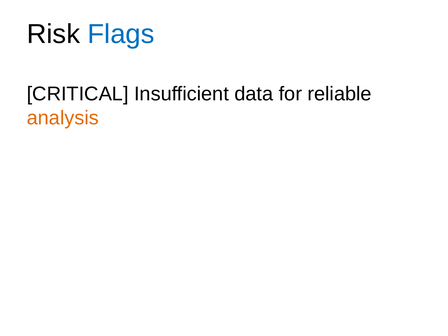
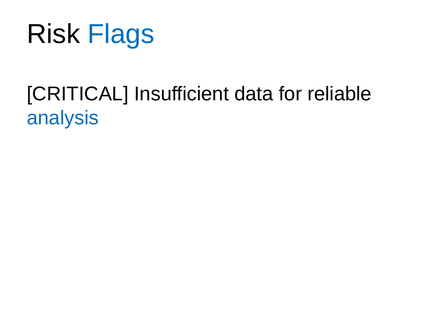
analysis colour: orange -> blue
